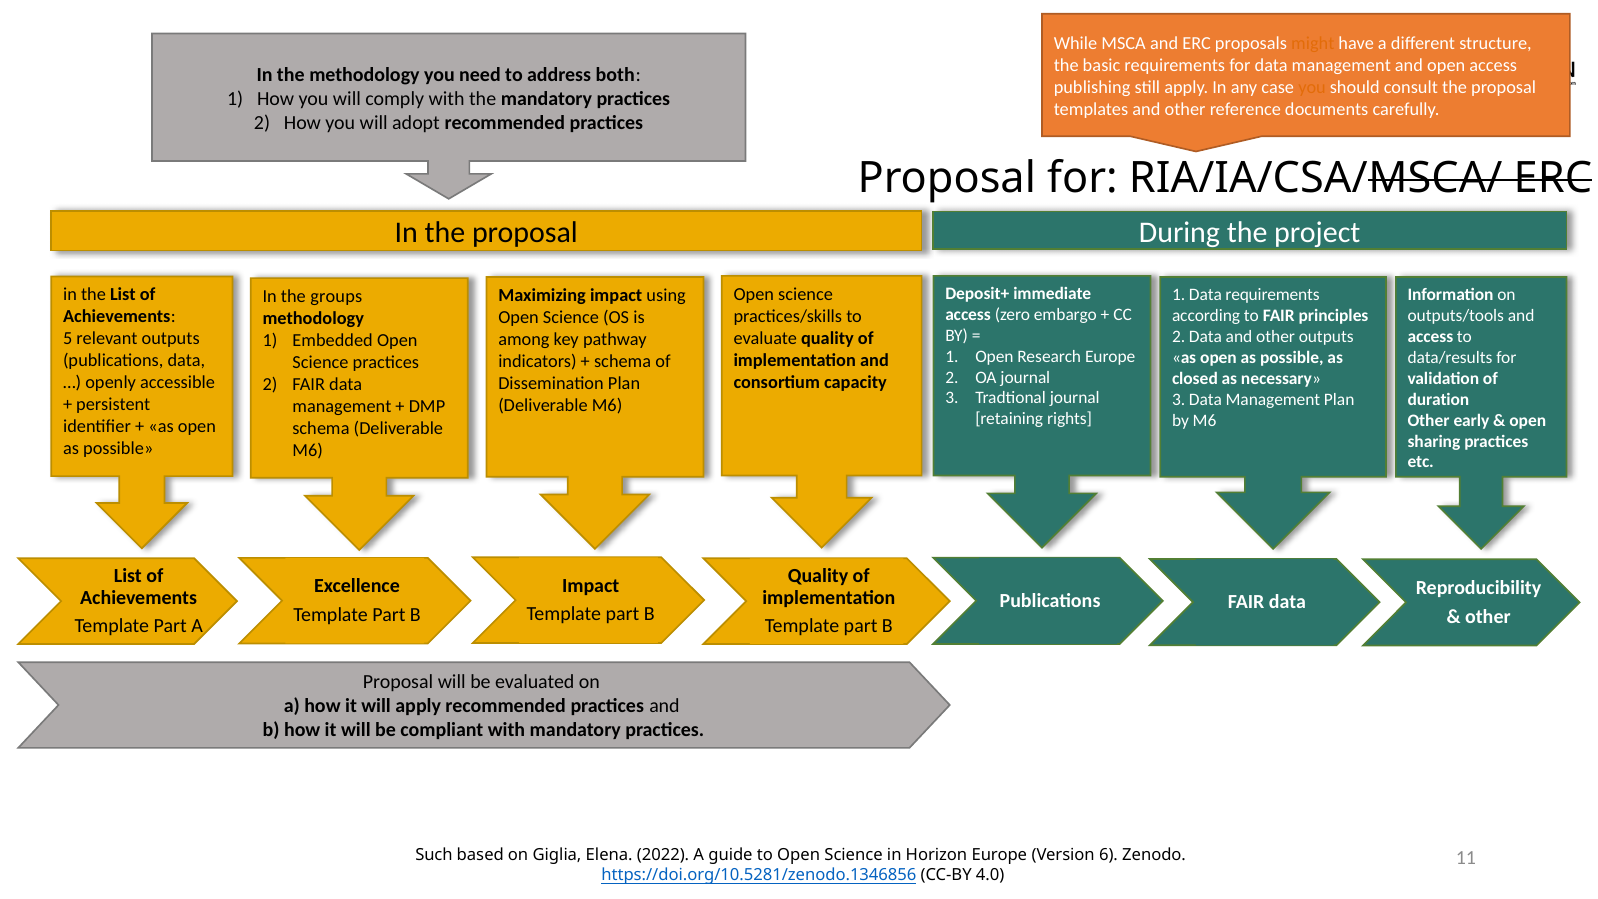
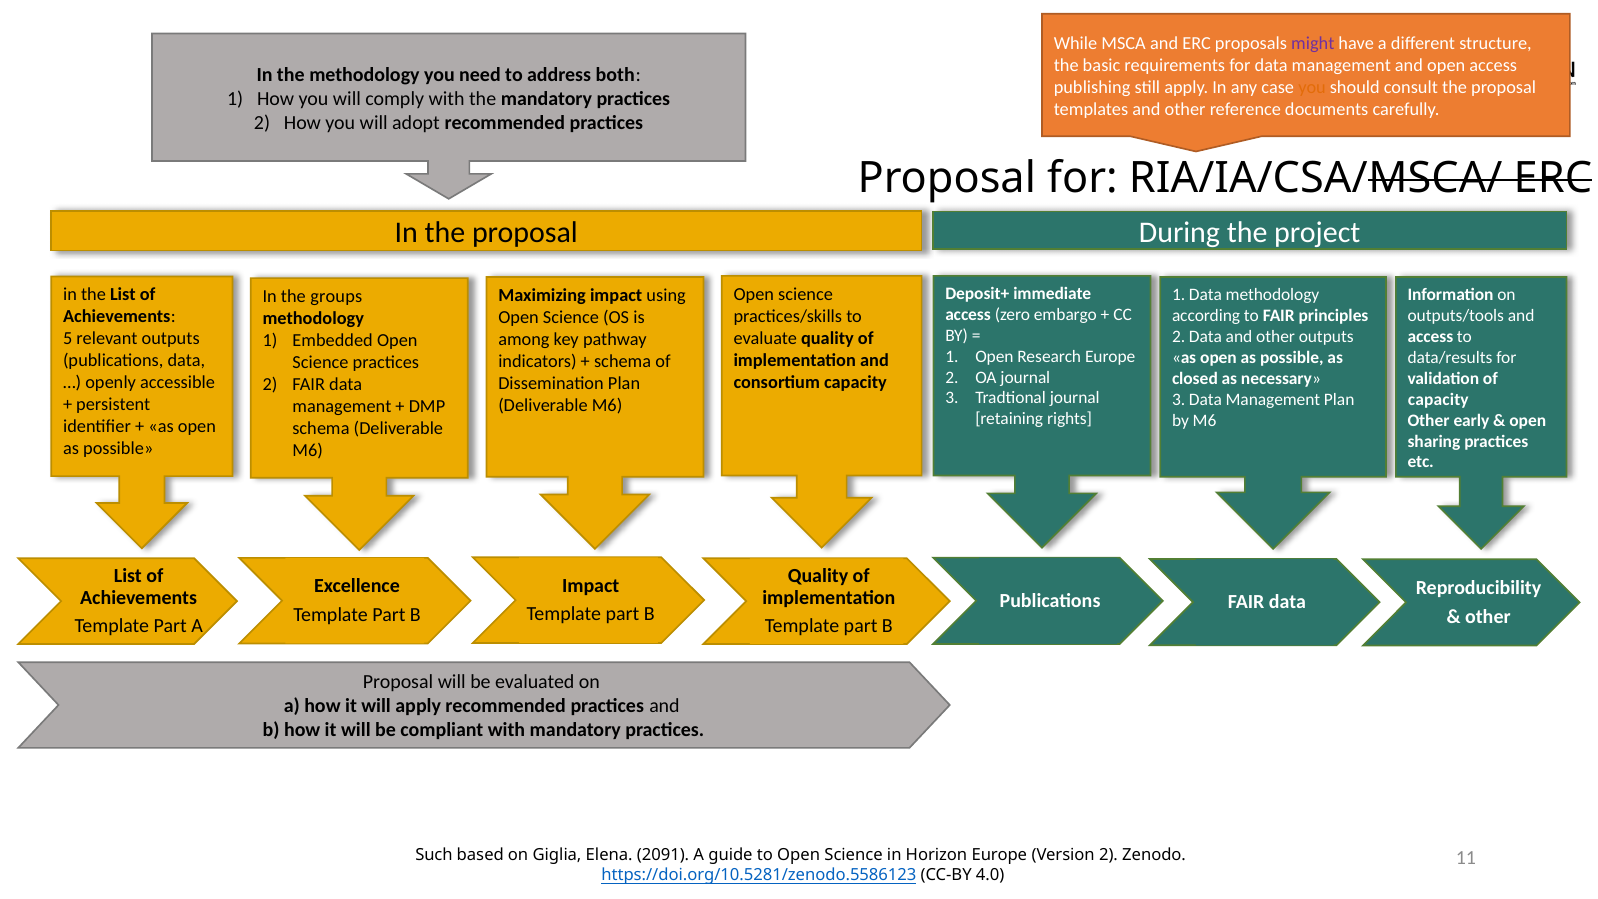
might colour: orange -> purple
Data requirements: requirements -> methodology
duration at (1438, 399): duration -> capacity
2022: 2022 -> 2091
Version 6: 6 -> 2
https://doi.org/10.5281/zenodo.1346856: https://doi.org/10.5281/zenodo.1346856 -> https://doi.org/10.5281/zenodo.5586123
